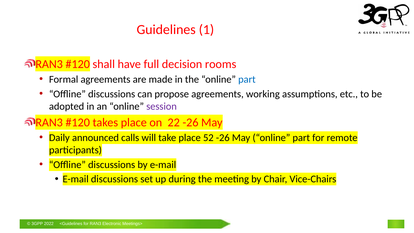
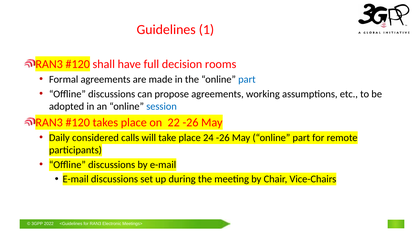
session colour: purple -> blue
announced: announced -> considered
52: 52 -> 24
